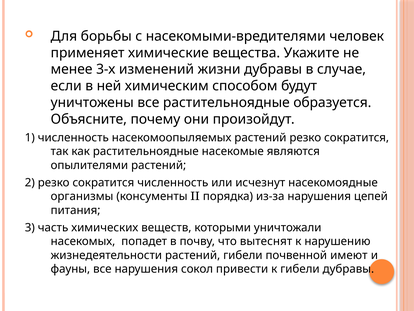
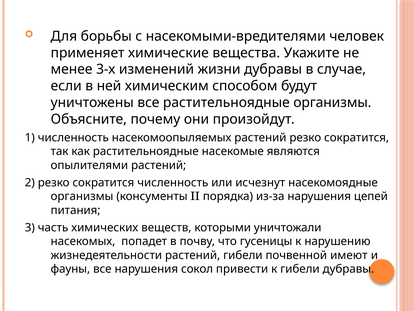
растительноядные образуется: образуется -> организмы
вытеснят: вытеснят -> гусеницы
